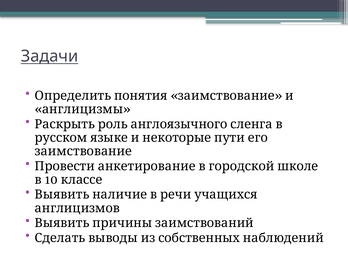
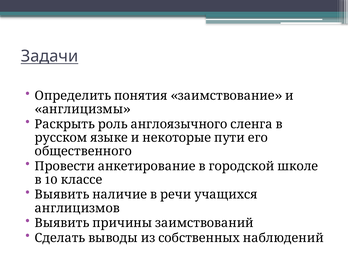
заимствование at (83, 151): заимствование -> общественного
